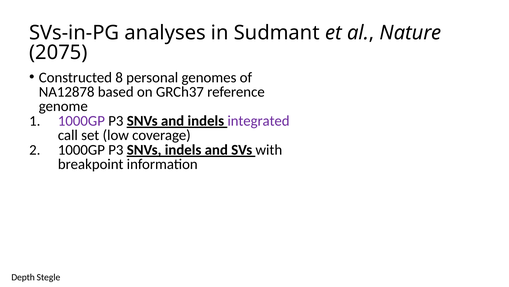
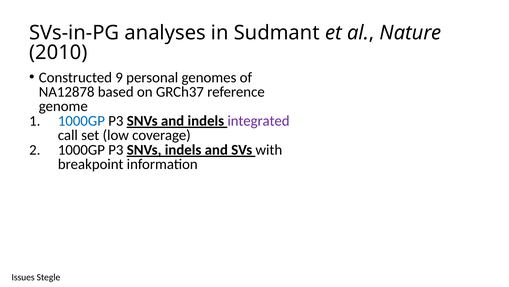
2075: 2075 -> 2010
8: 8 -> 9
1000GP at (81, 121) colour: purple -> blue
Depth: Depth -> Issues
